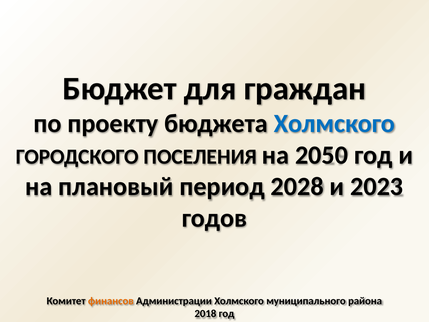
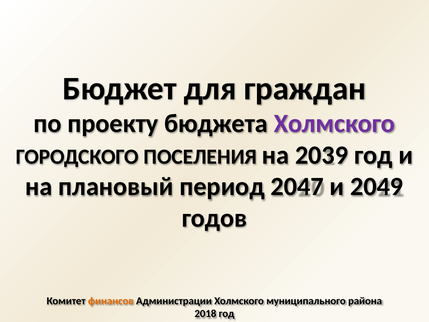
Холмского at (334, 124) colour: blue -> purple
2050: 2050 -> 2039
2028: 2028 -> 2047
2023: 2023 -> 2049
